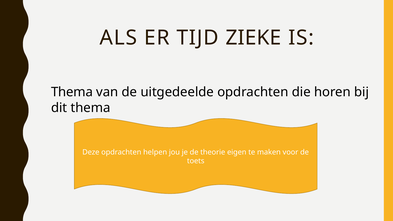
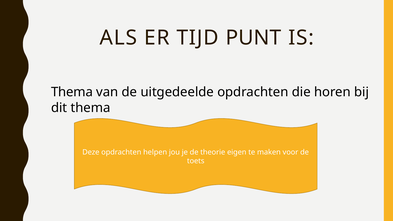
ZIEKE: ZIEKE -> PUNT
